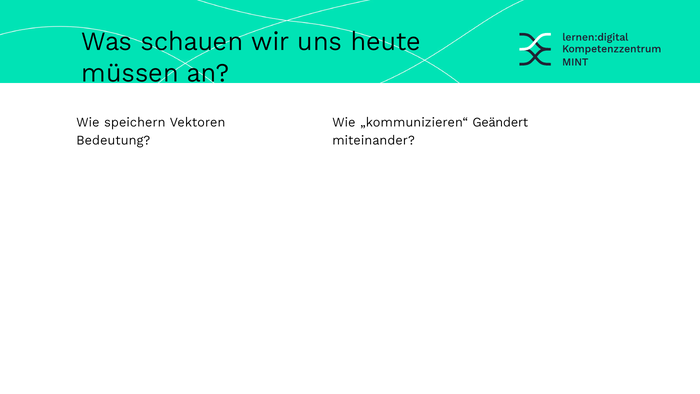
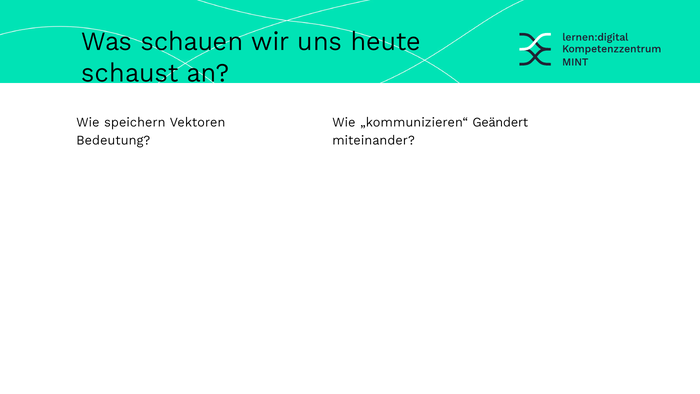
müssen: müssen -> schaust
